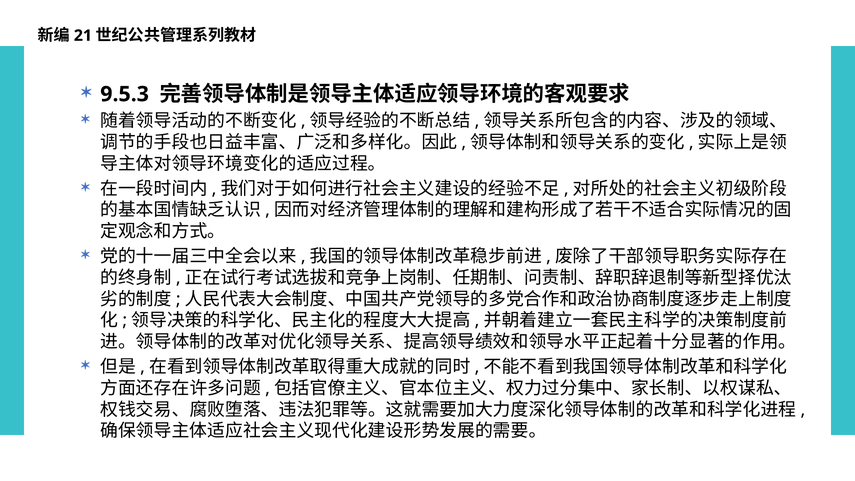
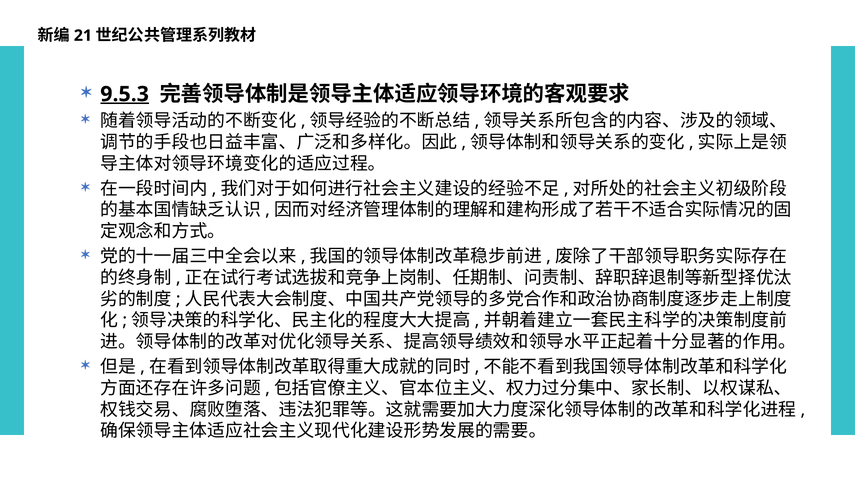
9.5.3 underline: none -> present
